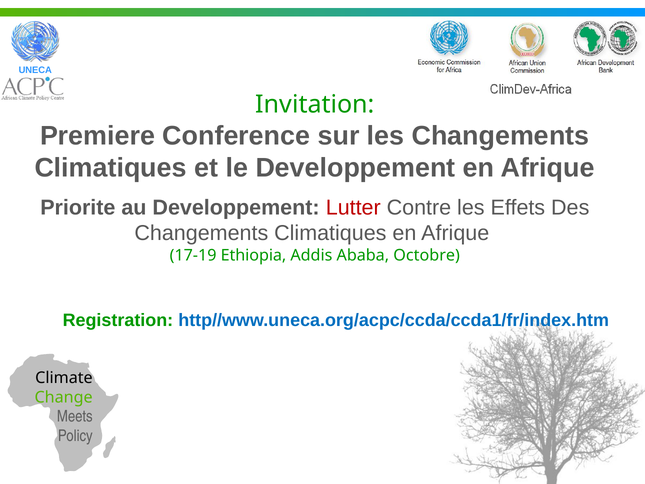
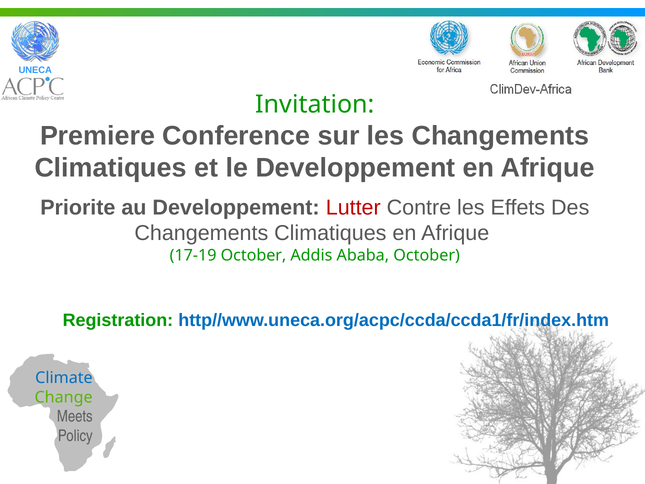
17-19 Ethiopia: Ethiopia -> October
Ababa Octobre: Octobre -> October
Climate colour: black -> blue
